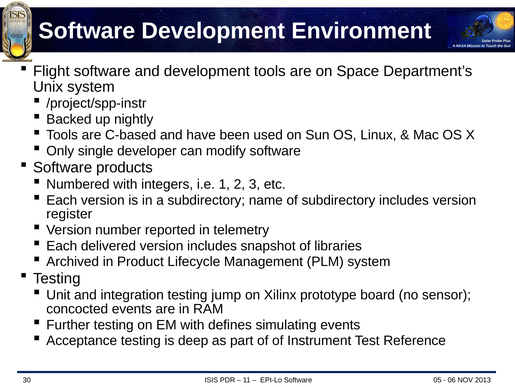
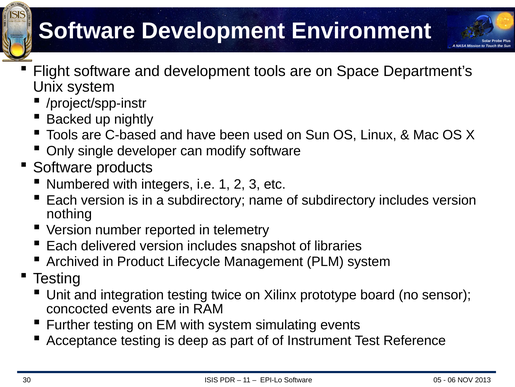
register: register -> nothing
jump: jump -> twice
with defines: defines -> system
